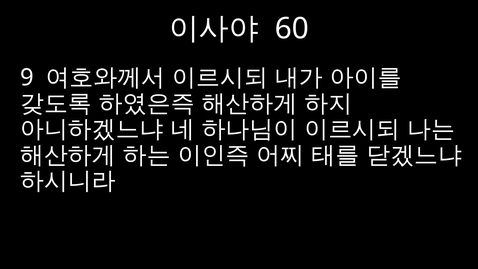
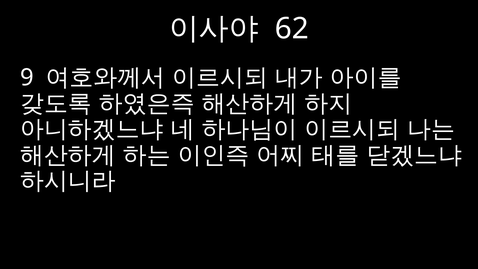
60: 60 -> 62
